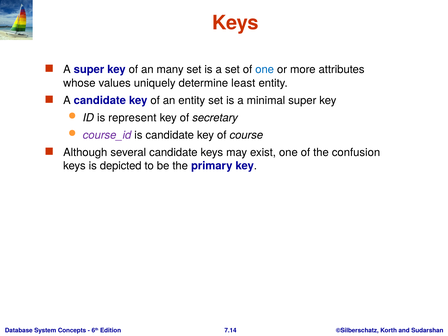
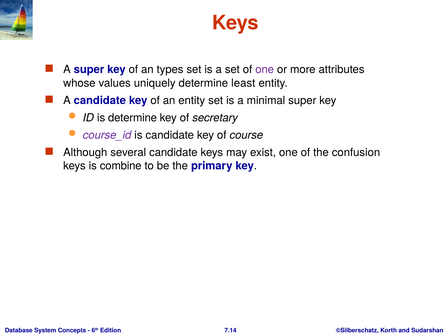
many: many -> types
one at (265, 70) colour: blue -> purple
is represent: represent -> determine
depicted: depicted -> combine
